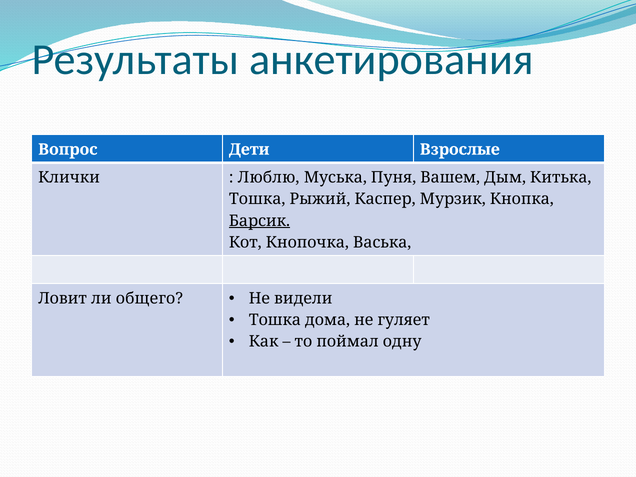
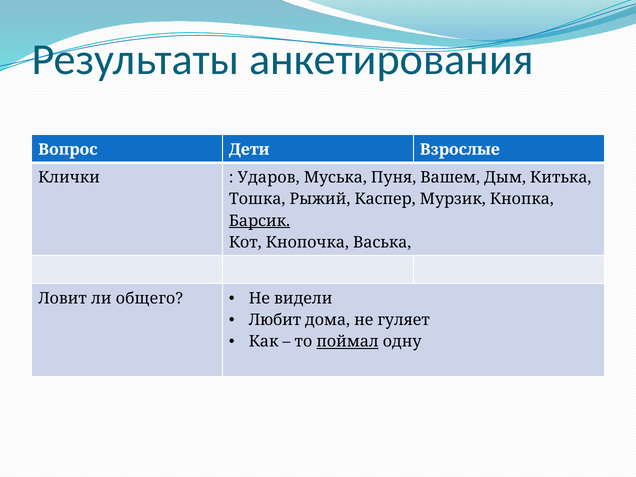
Люблю: Люблю -> Ударов
Тошка at (275, 320): Тошка -> Любит
поймал underline: none -> present
